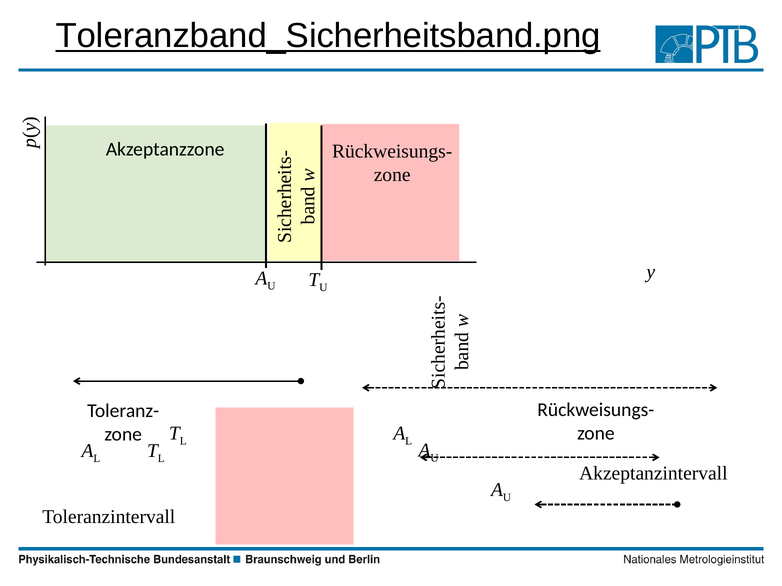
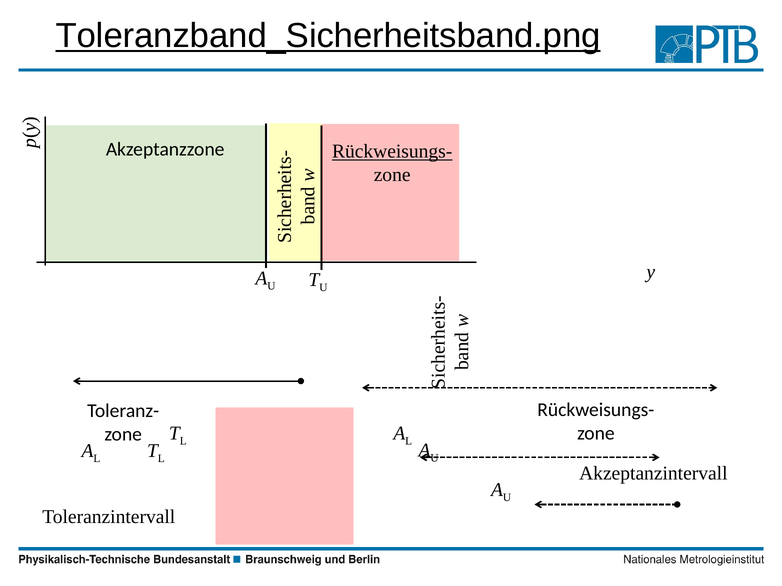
Rückweisungs- at (392, 152) underline: none -> present
